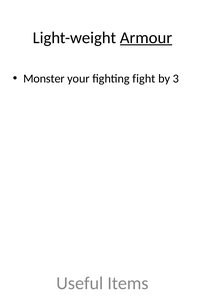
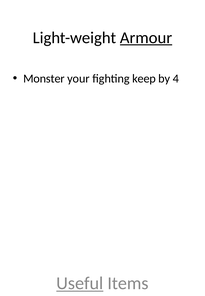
fight: fight -> keep
3: 3 -> 4
Useful underline: none -> present
